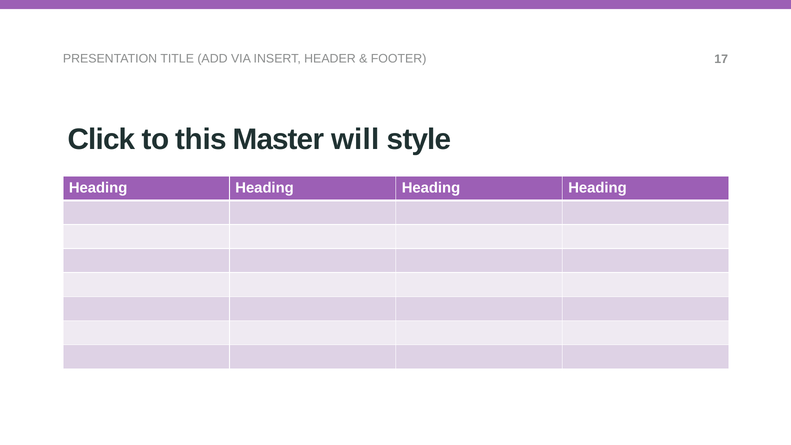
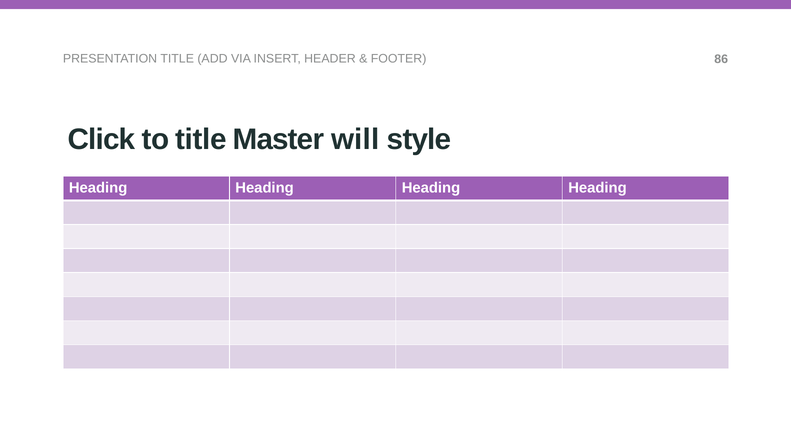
17: 17 -> 86
to this: this -> title
